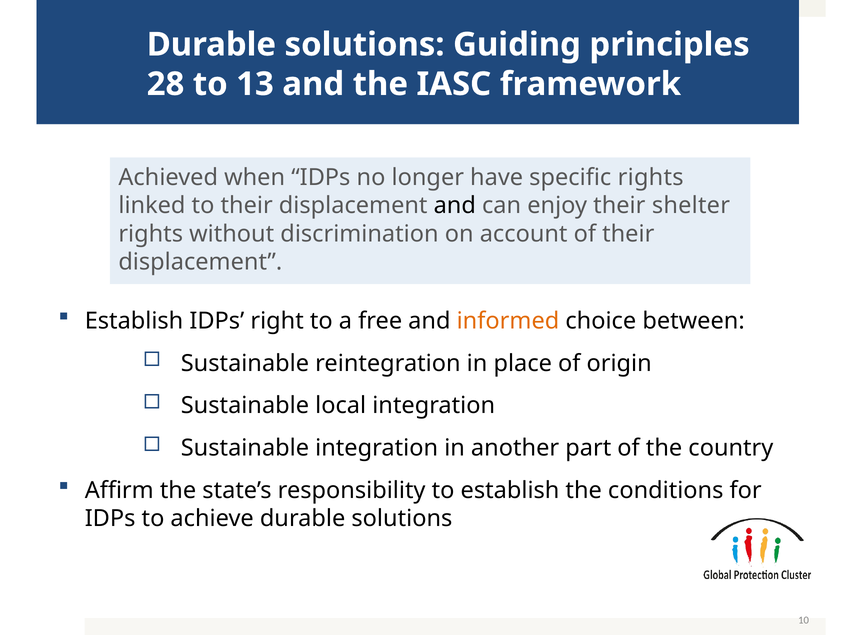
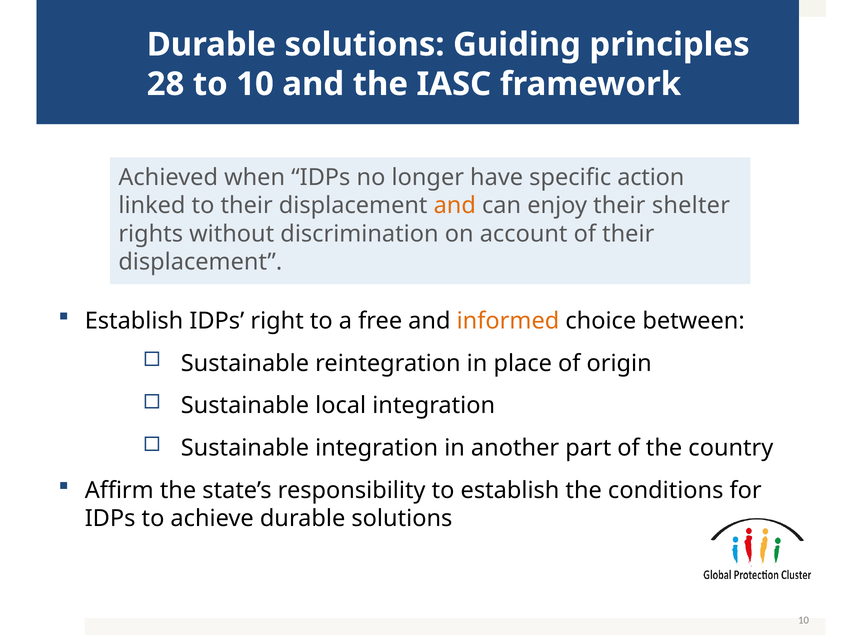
to 13: 13 -> 10
specific rights: rights -> action
and at (455, 206) colour: black -> orange
